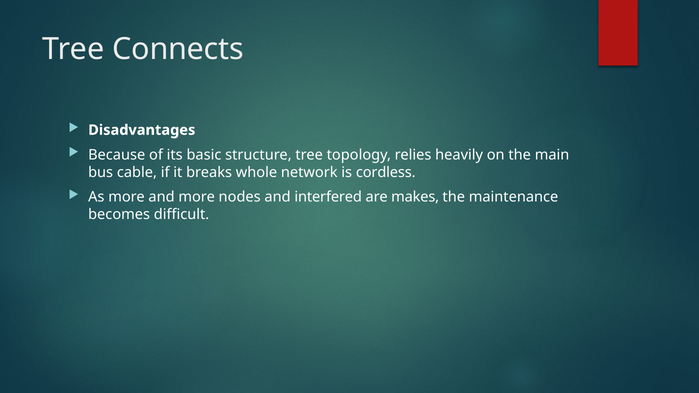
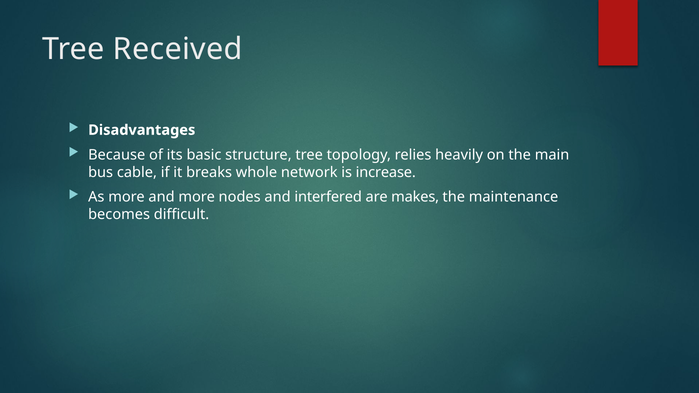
Connects: Connects -> Received
cordless: cordless -> increase
